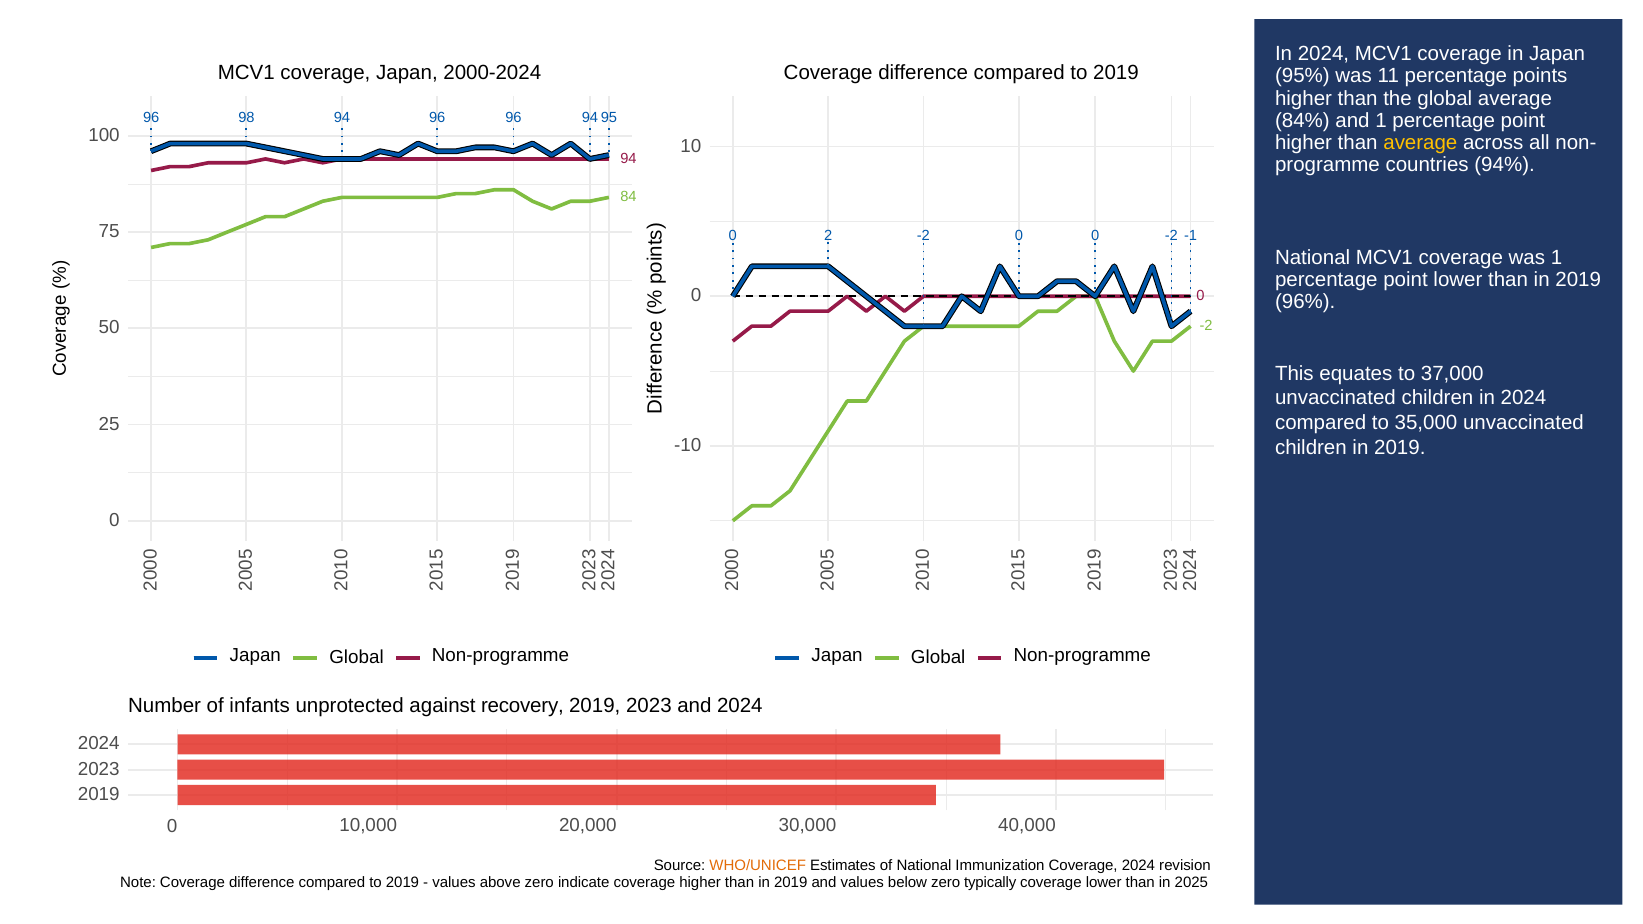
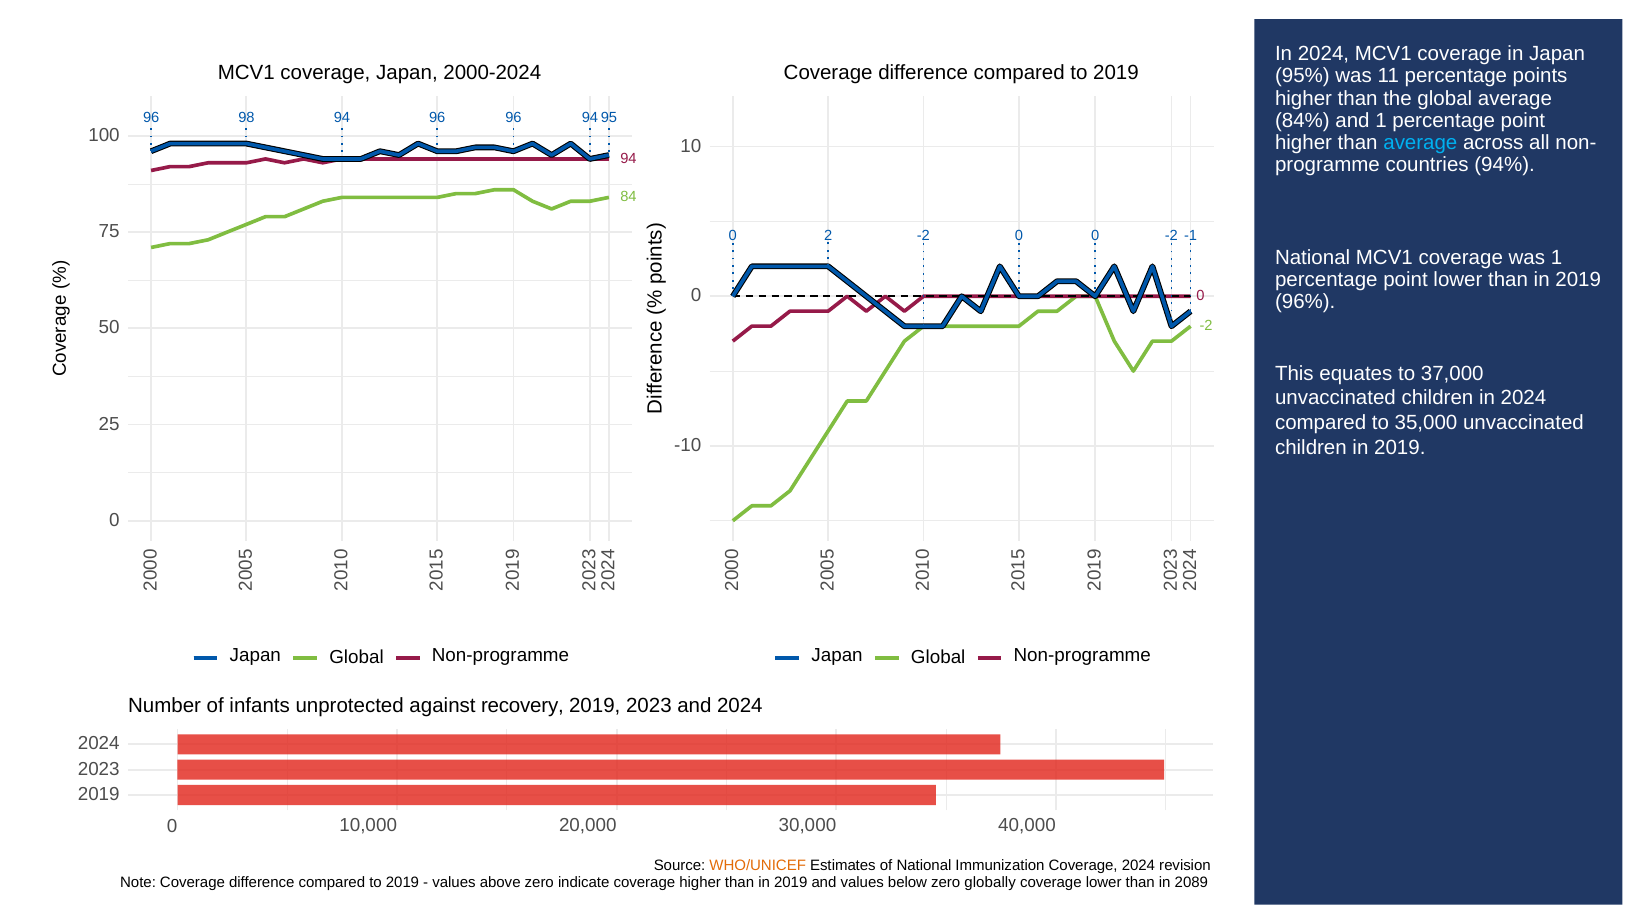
average at (1420, 143) colour: yellow -> light blue
typically: typically -> globally
2025: 2025 -> 2089
